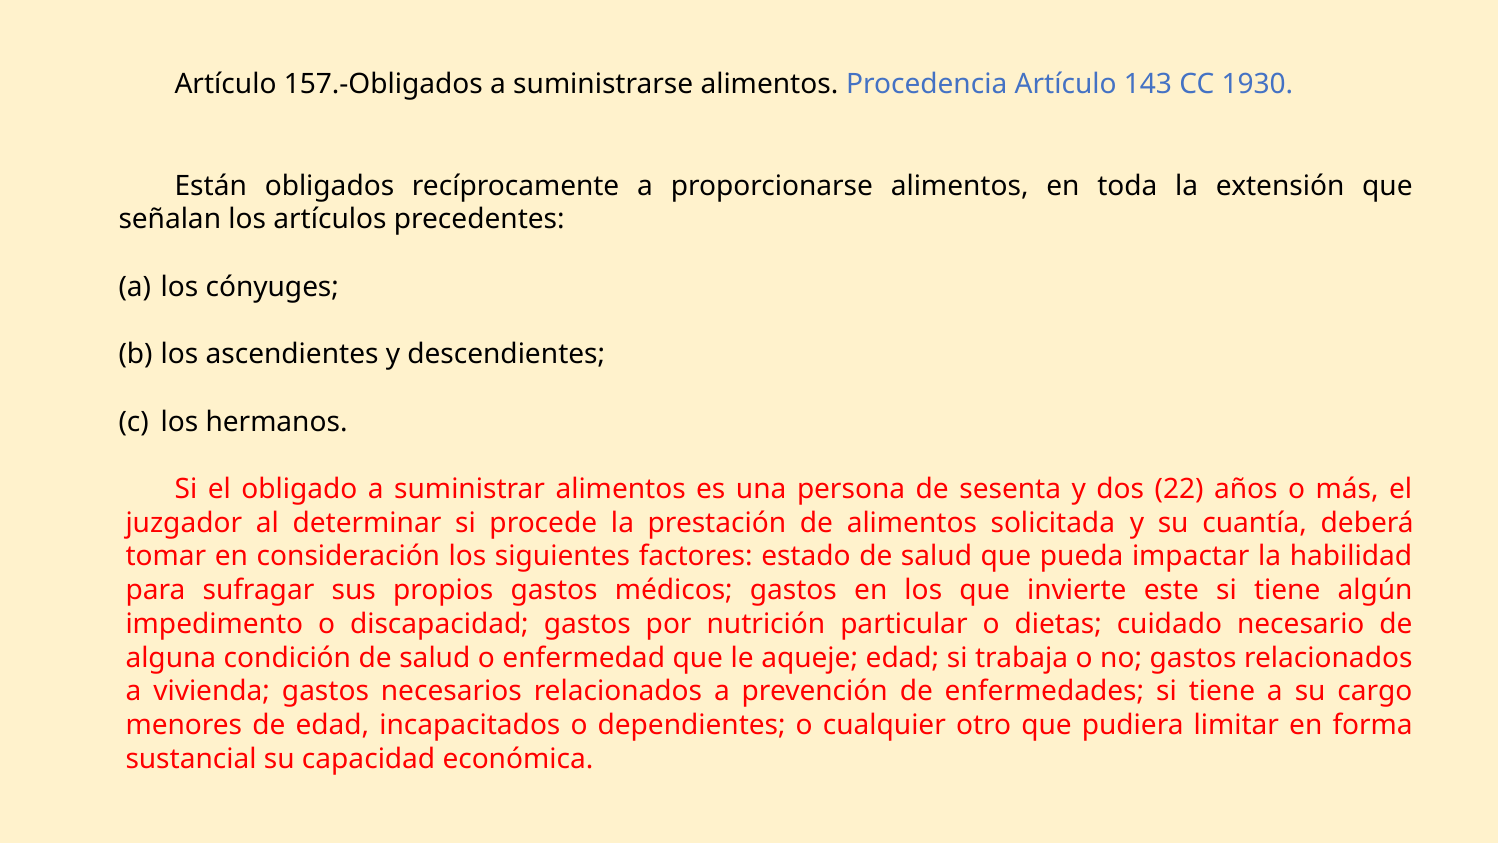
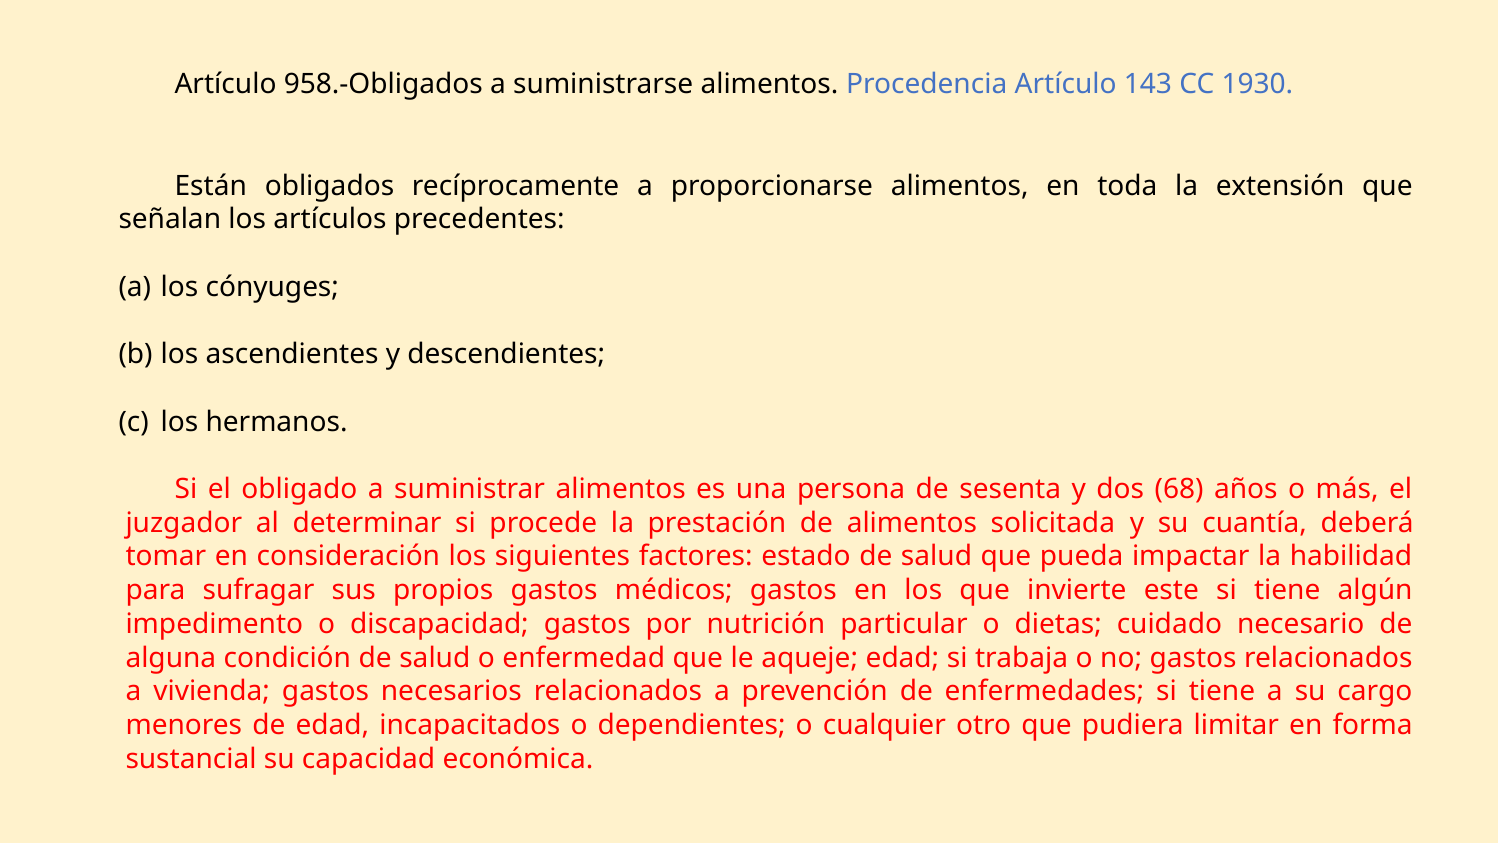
157.-Obligados: 157.-Obligados -> 958.-Obligados
22: 22 -> 68
